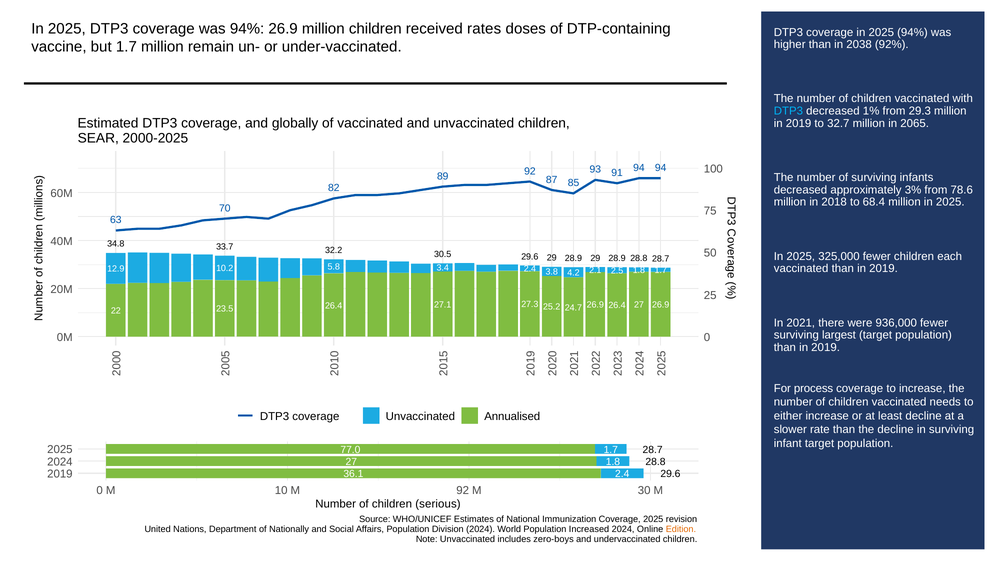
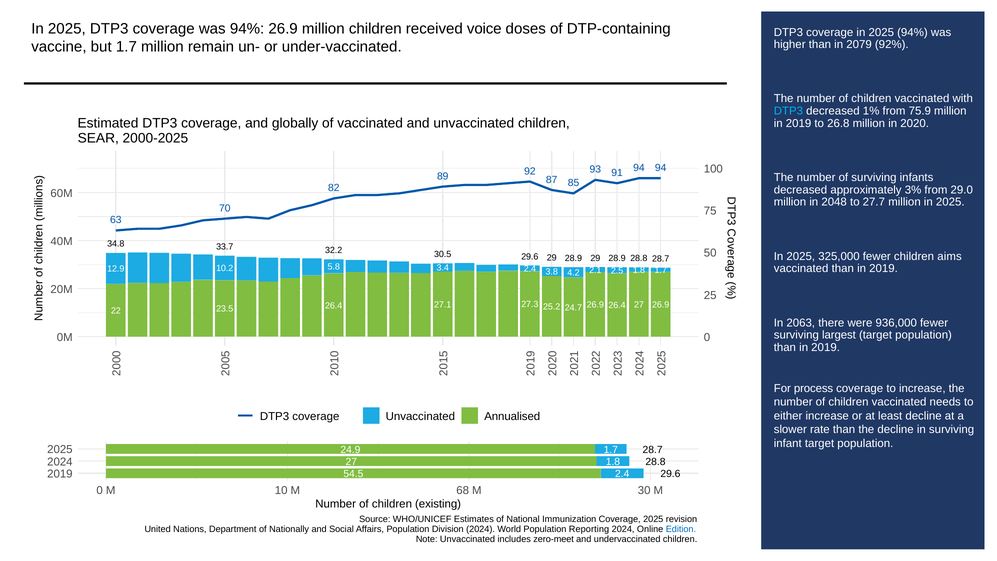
rates: rates -> voice
2038: 2038 -> 2079
29.3: 29.3 -> 75.9
32.7: 32.7 -> 26.8
2065: 2065 -> 2020
78.6: 78.6 -> 29.0
2018: 2018 -> 2048
68.4: 68.4 -> 27.7
each: each -> aims
2021: 2021 -> 2063
77.0: 77.0 -> 24.9
36.1: 36.1 -> 54.5
M 92: 92 -> 68
serious: serious -> existing
Increased: Increased -> Reporting
Edition colour: orange -> blue
zero-boys: zero-boys -> zero-meet
